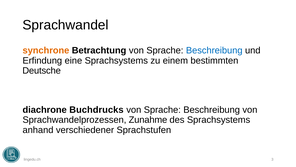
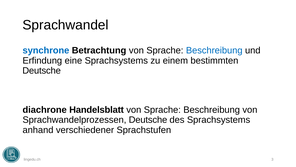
synchrone colour: orange -> blue
Buchdrucks: Buchdrucks -> Handelsblatt
Sprachwandelprozessen Zunahme: Zunahme -> Deutsche
